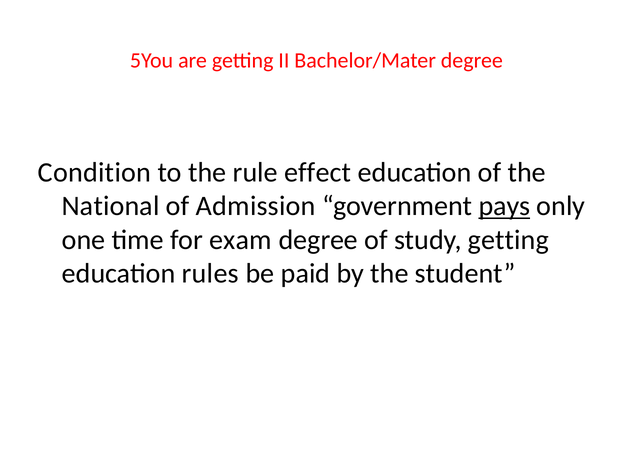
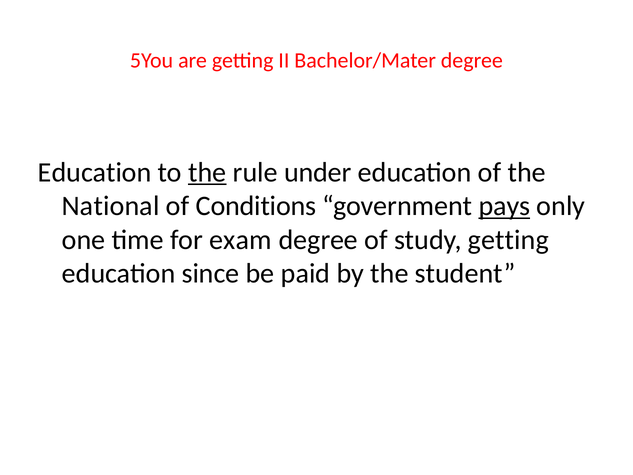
Condition at (95, 172): Condition -> Education
the at (207, 172) underline: none -> present
effect: effect -> under
Admission: Admission -> Conditions
rules: rules -> since
